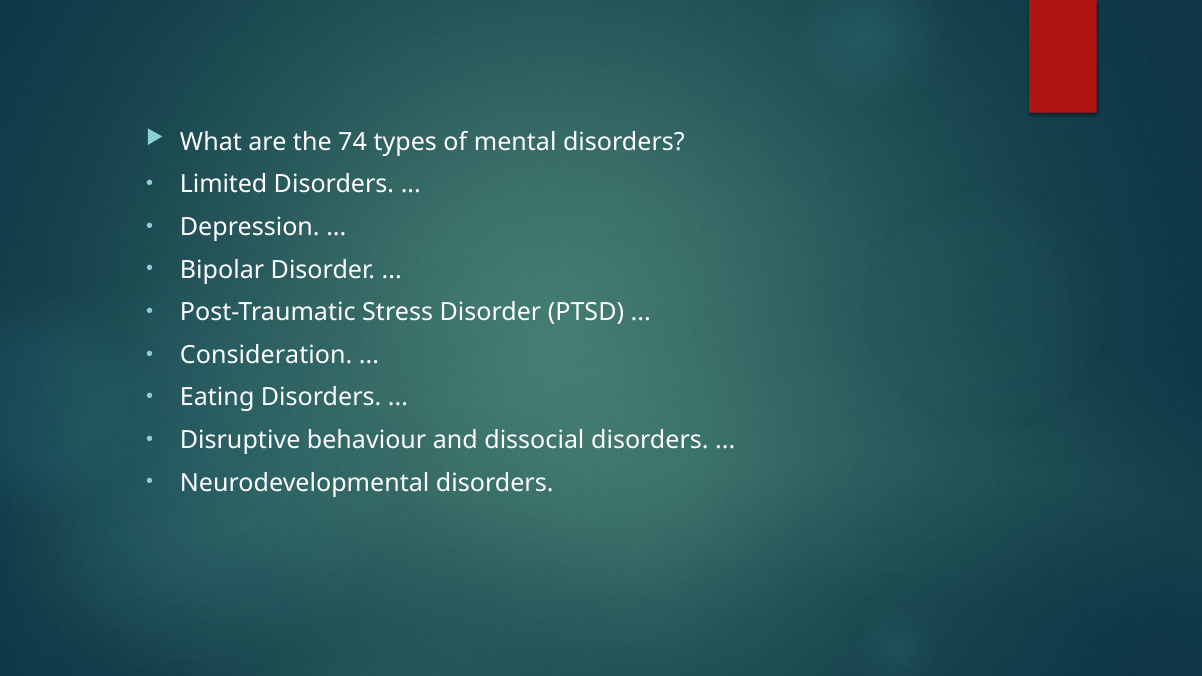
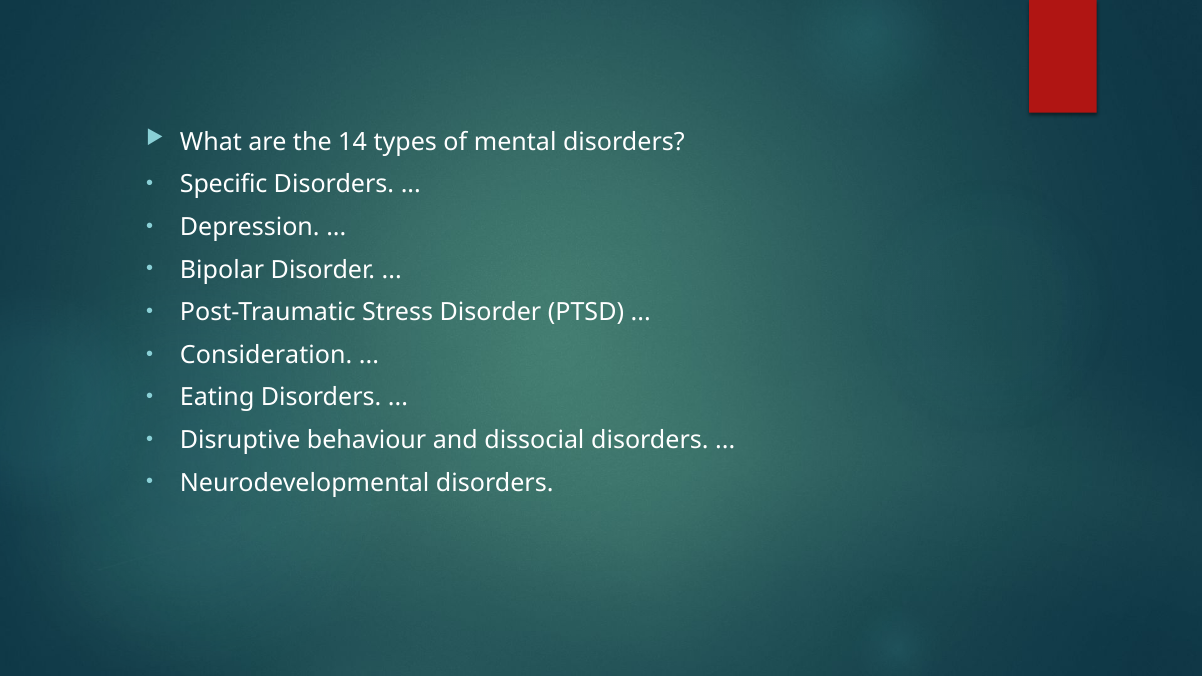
74: 74 -> 14
Limited: Limited -> Specific
